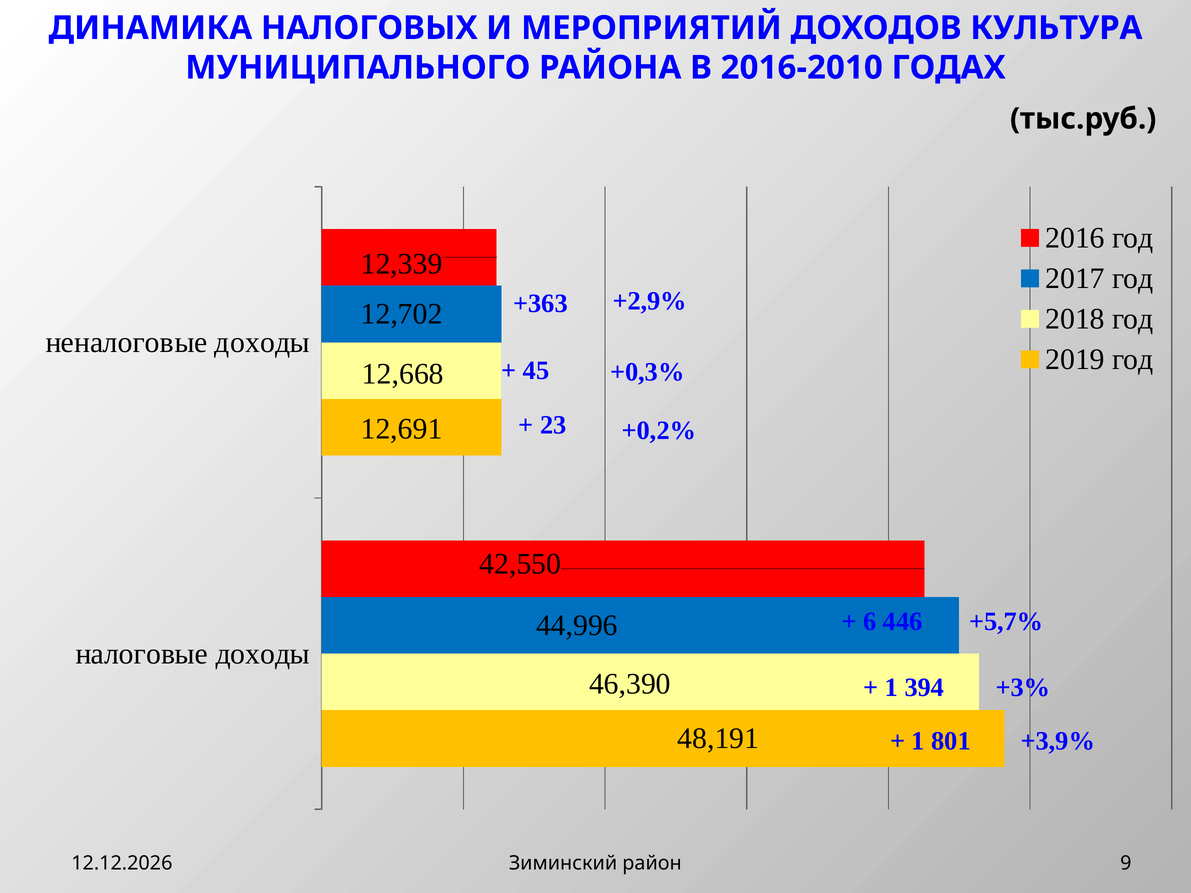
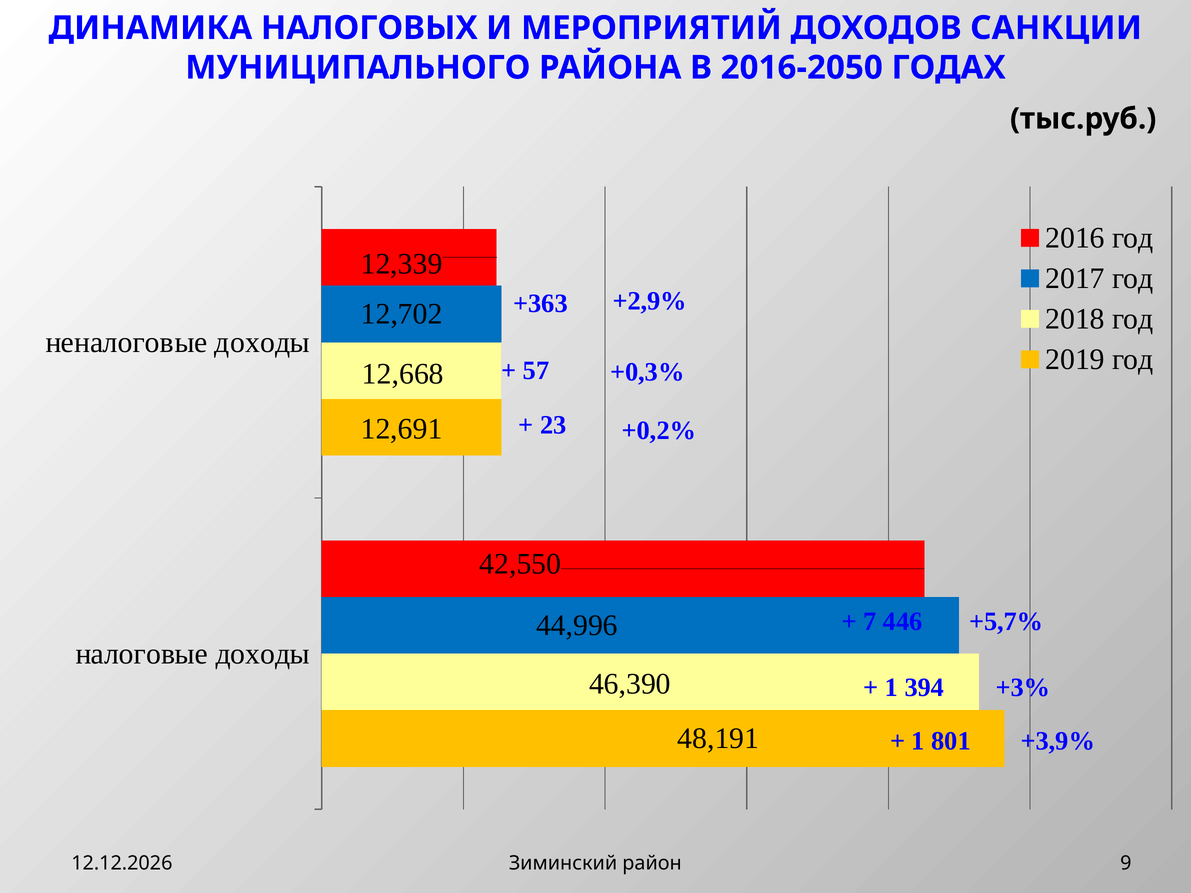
КУЛЬТУРА: КУЛЬТУРА -> САНКЦИИ
2016-2010: 2016-2010 -> 2016-2050
45: 45 -> 57
6: 6 -> 7
